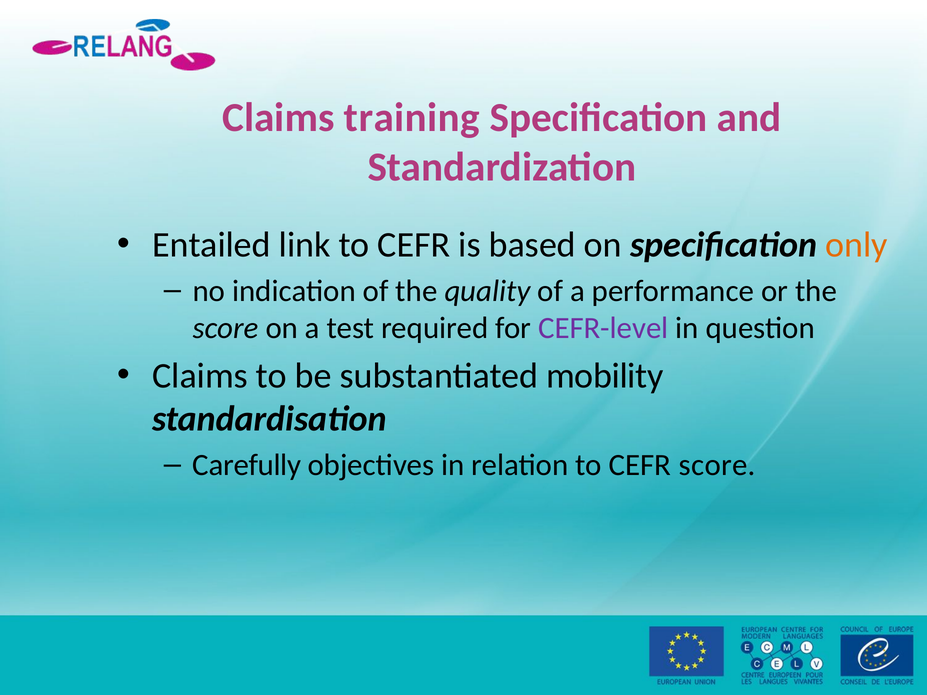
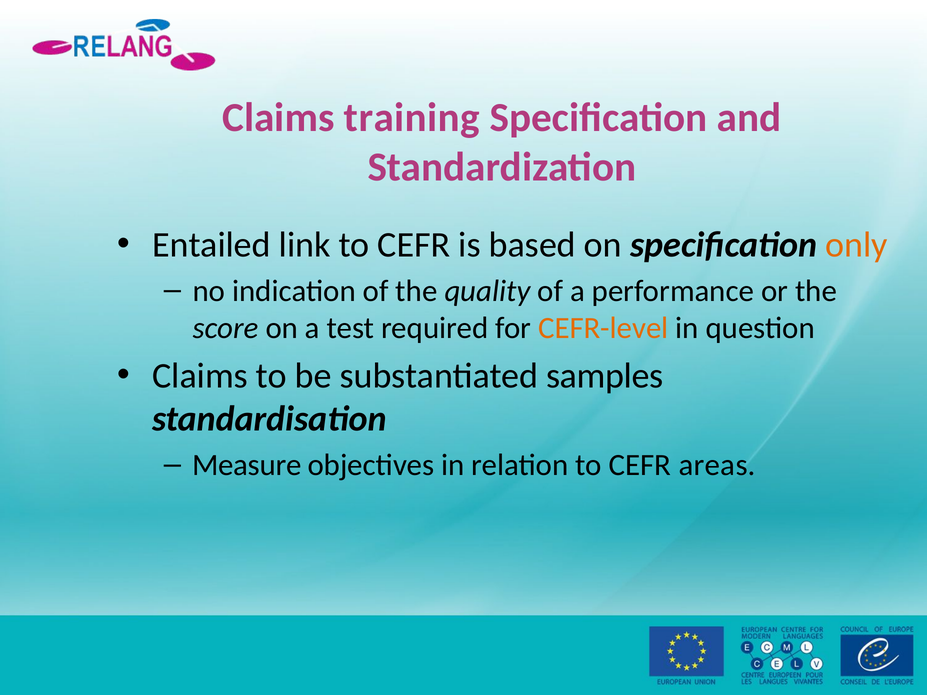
CEFR-level colour: purple -> orange
mobility: mobility -> samples
Carefully: Carefully -> Measure
CEFR score: score -> areas
